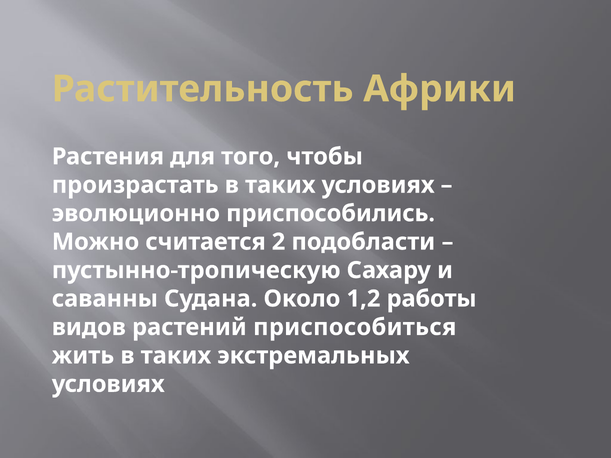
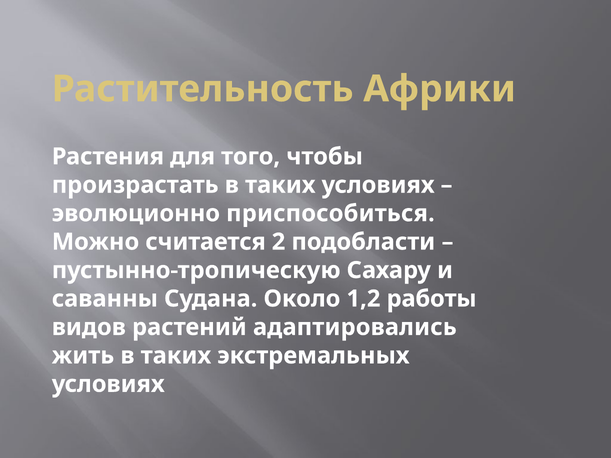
приспособились: приспособились -> приспособиться
приспособиться: приспособиться -> адаптировались
